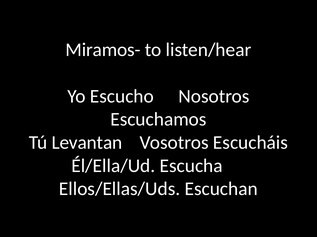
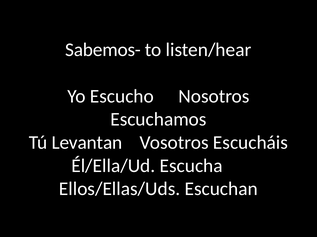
Miramos-: Miramos- -> Sabemos-
